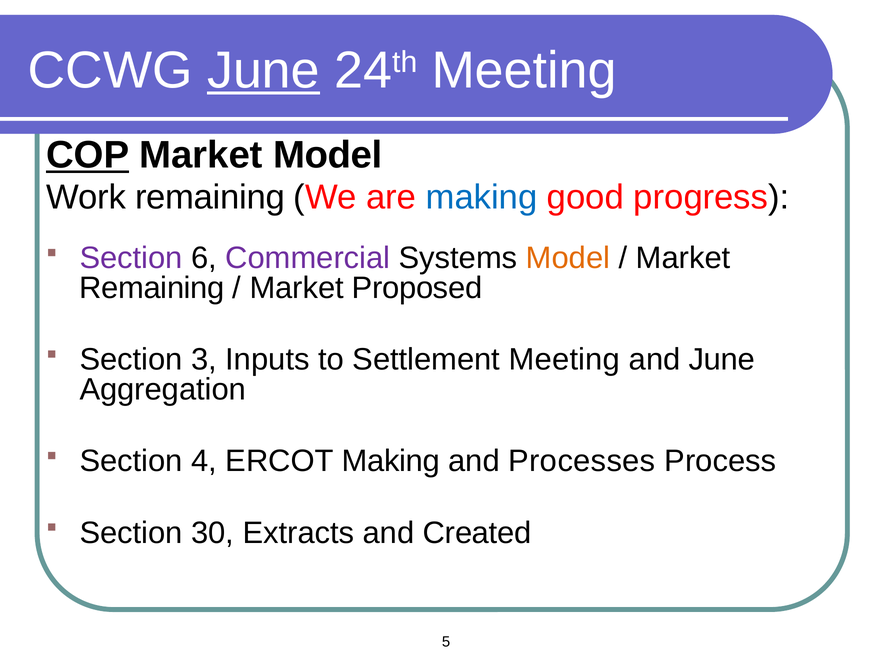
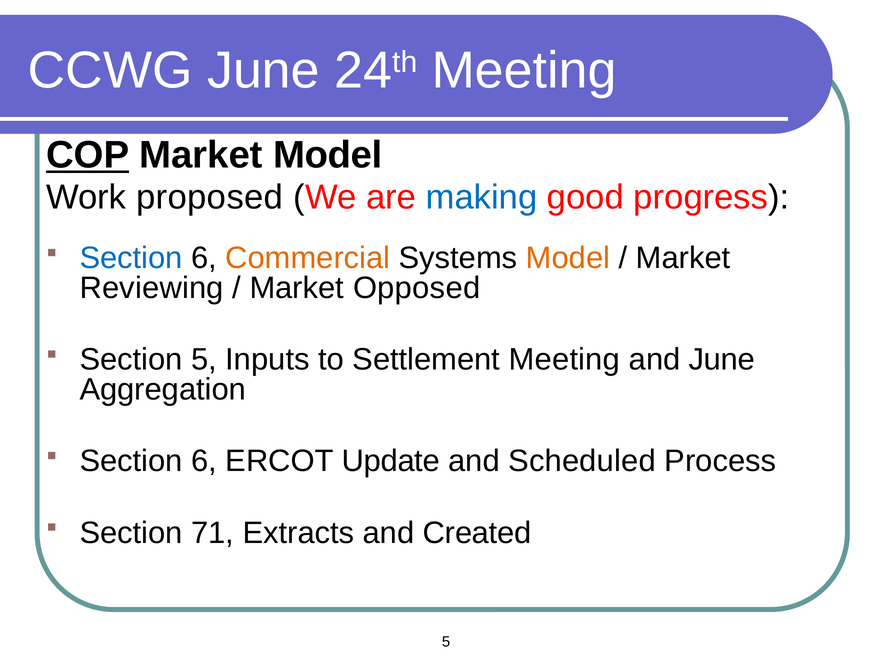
June at (263, 71) underline: present -> none
Work remaining: remaining -> proposed
Section at (131, 258) colour: purple -> blue
Commercial colour: purple -> orange
Remaining at (152, 288): Remaining -> Reviewing
Proposed: Proposed -> Opposed
Section 3: 3 -> 5
4 at (204, 461): 4 -> 6
ERCOT Making: Making -> Update
Processes: Processes -> Scheduled
30: 30 -> 71
